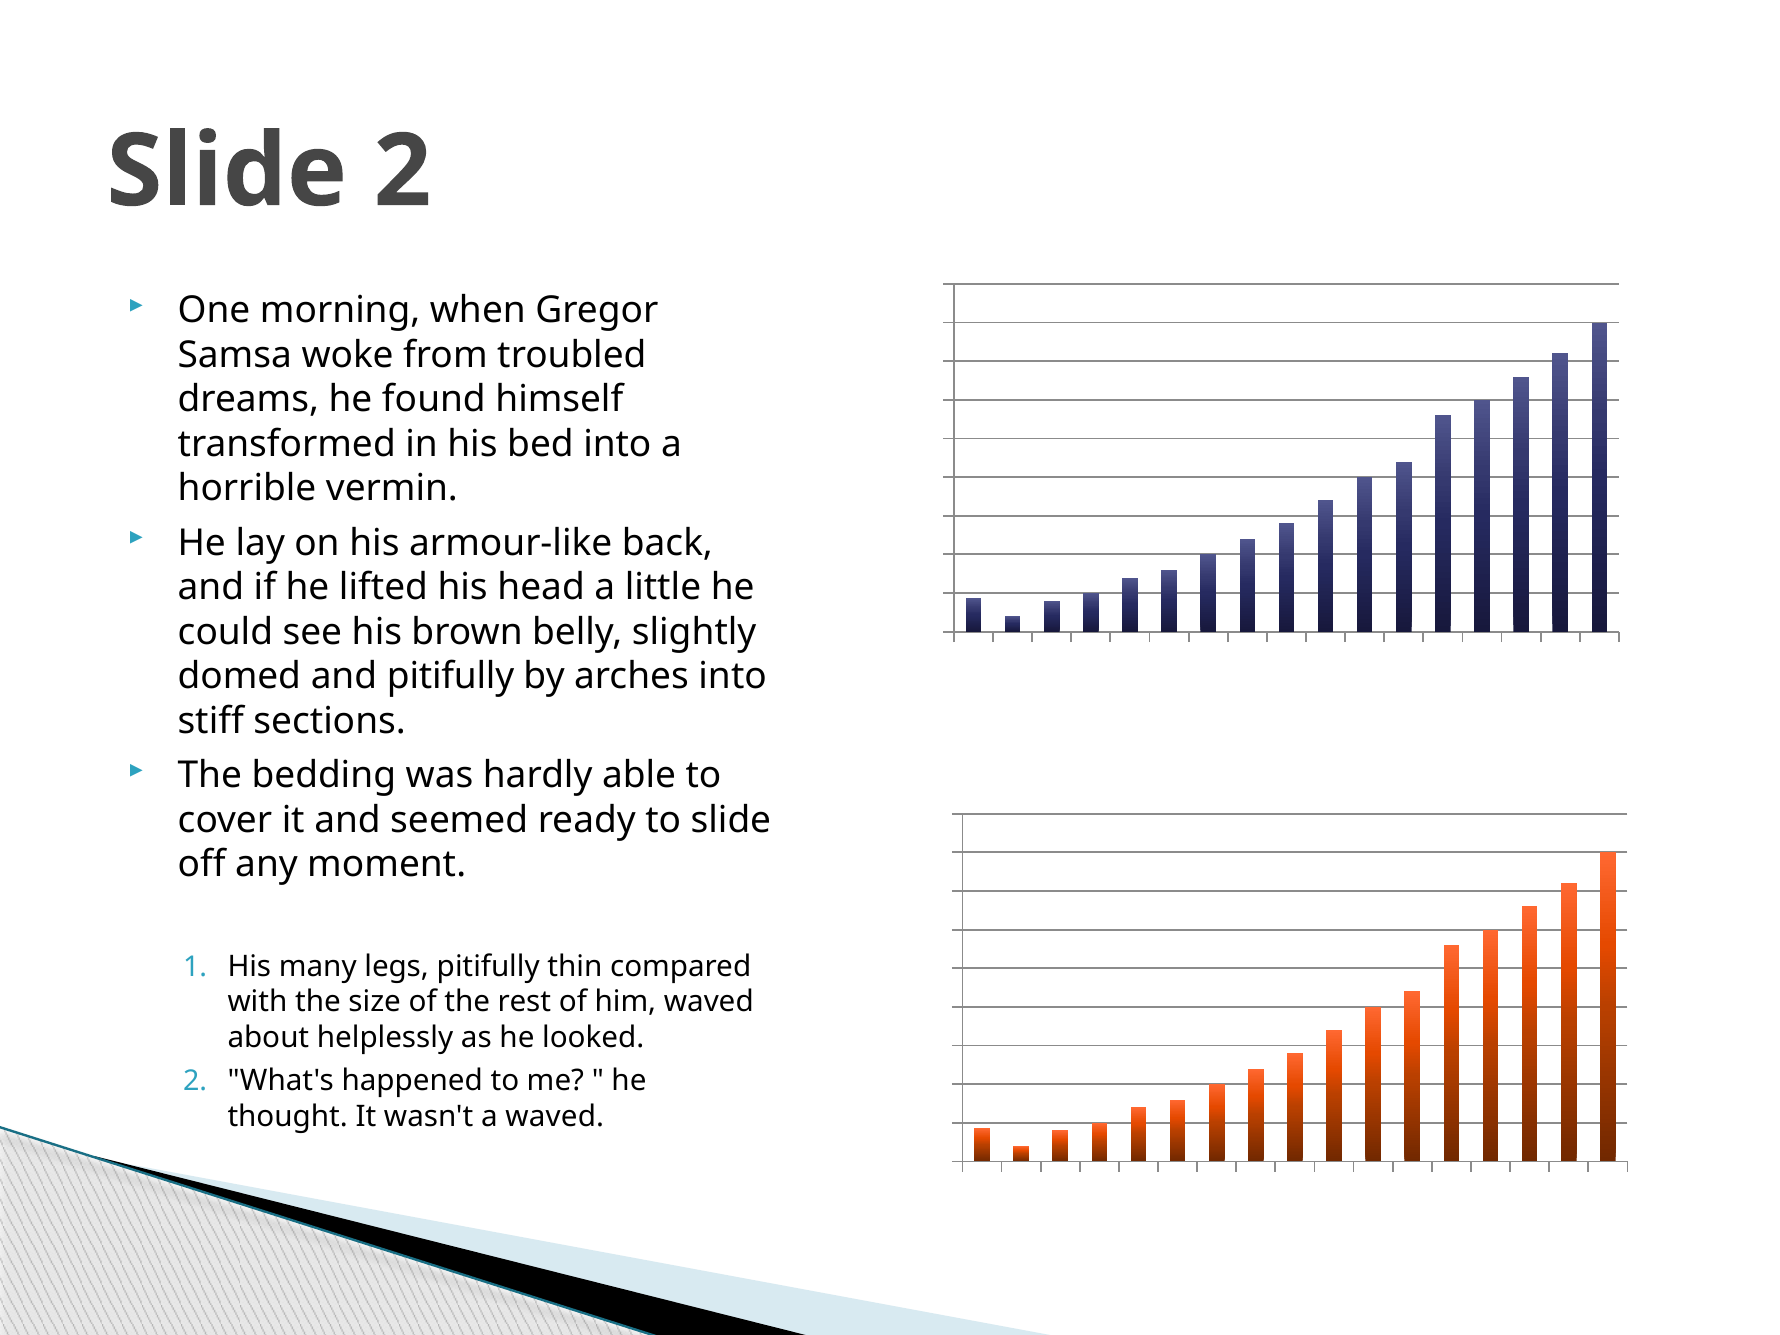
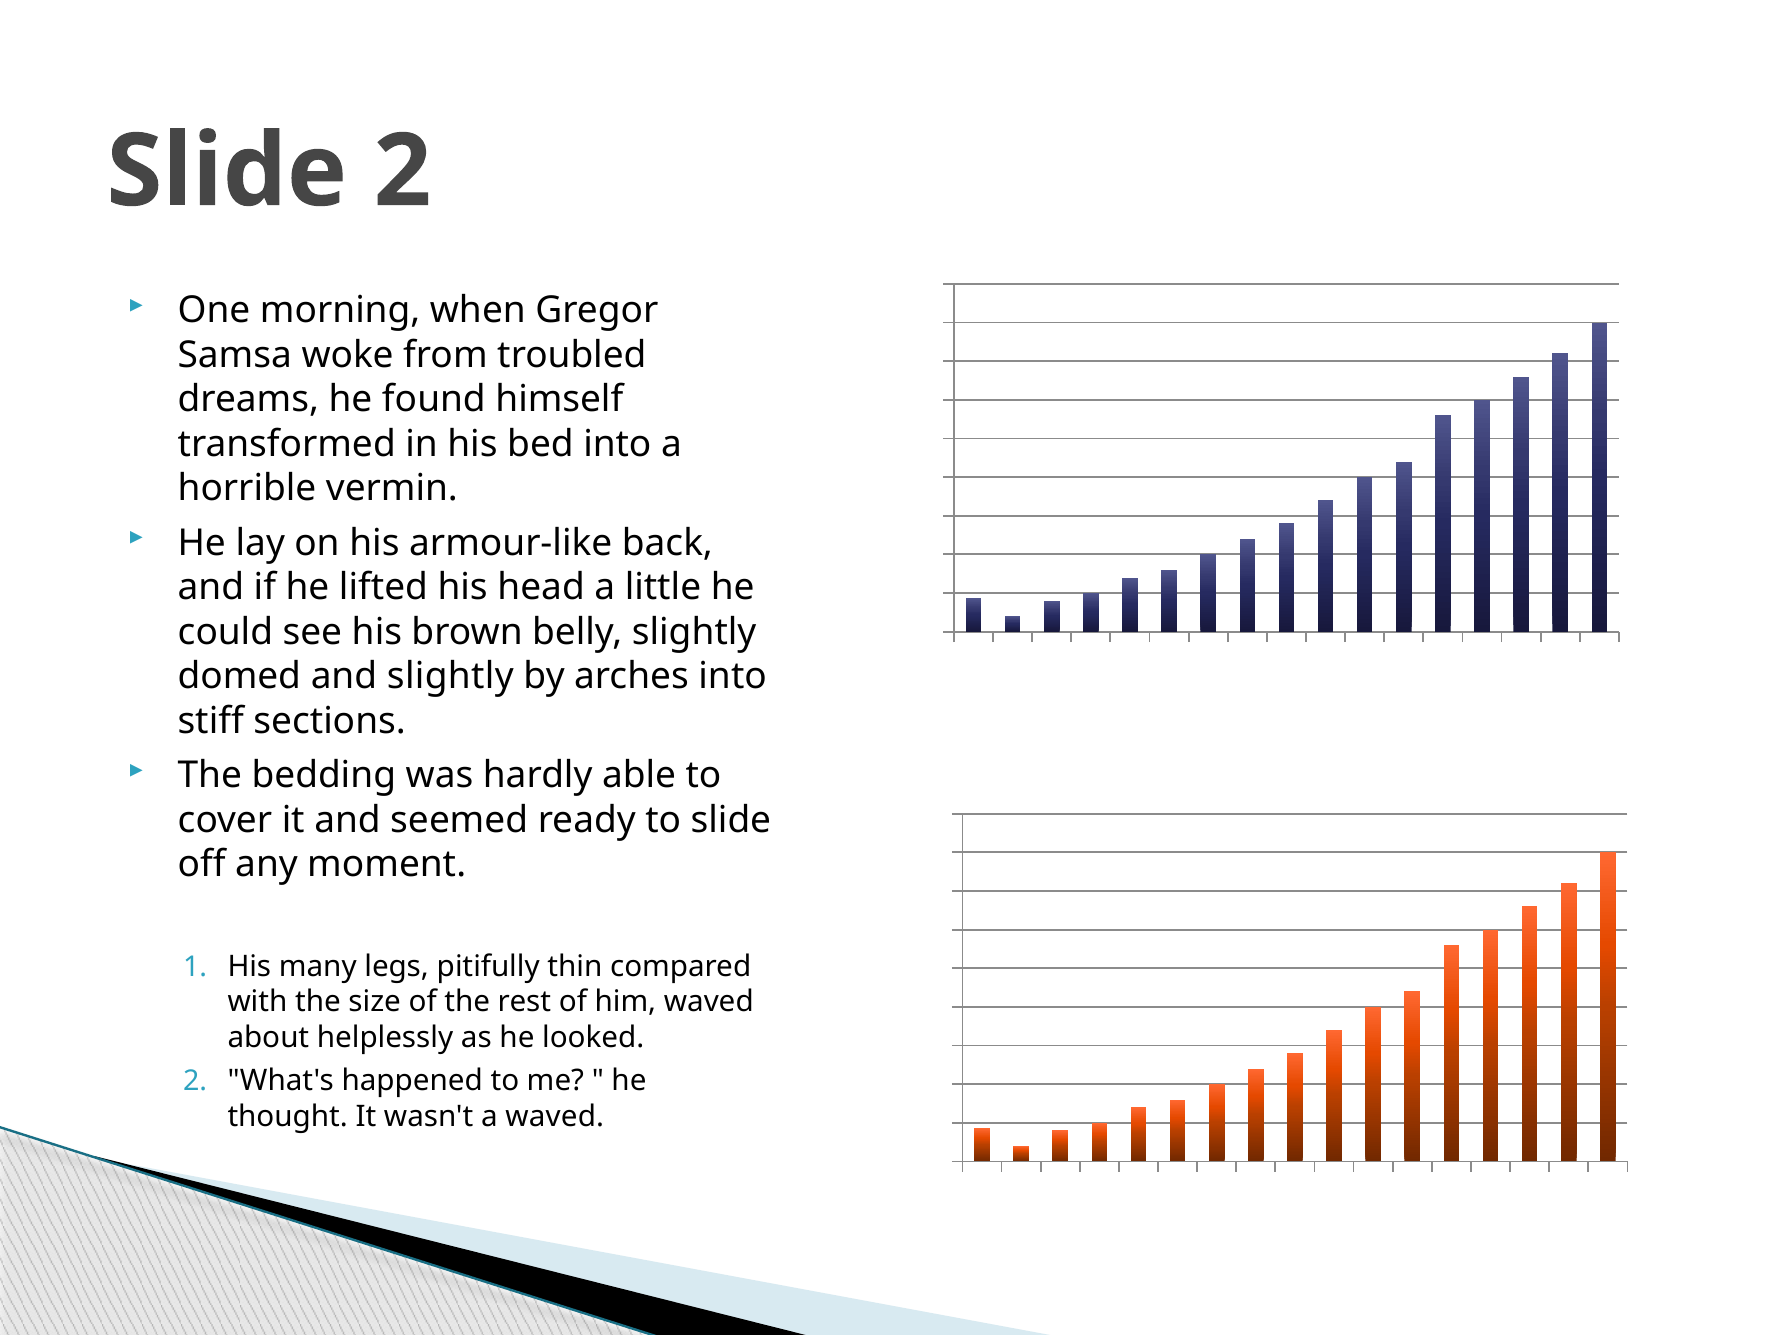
and pitifully: pitifully -> slightly
